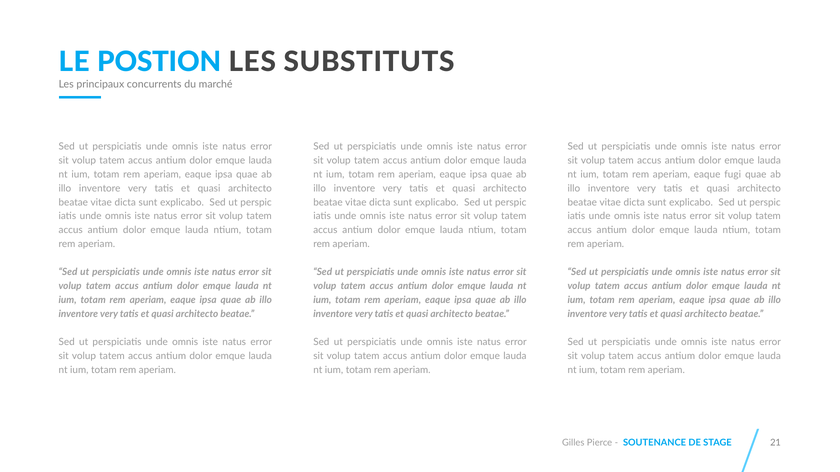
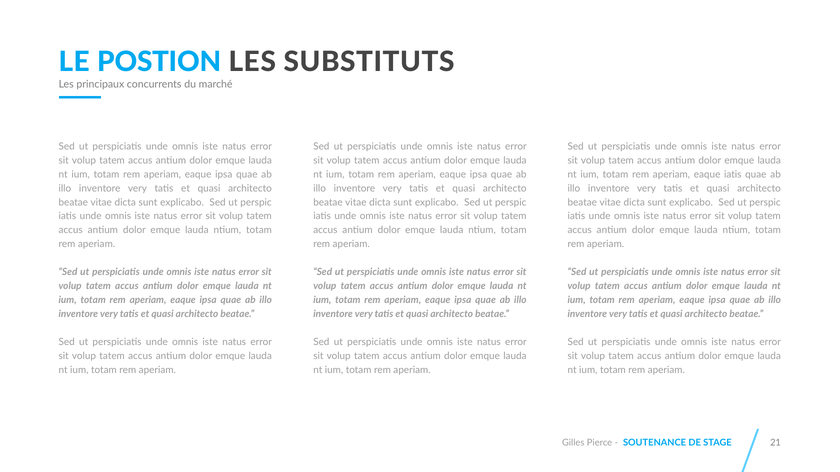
eaque fugi: fugi -> iatis
